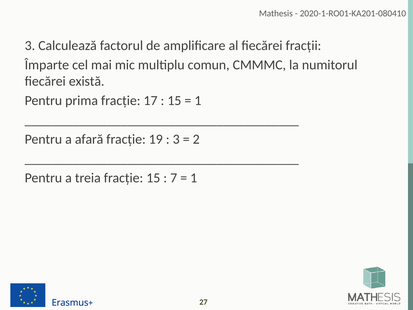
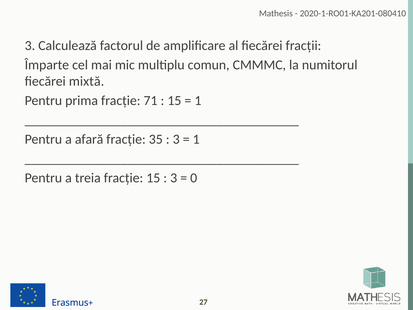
există: există -> mixtă
17: 17 -> 71
19: 19 -> 35
2 at (196, 139): 2 -> 1
7 at (174, 178): 7 -> 3
1 at (194, 178): 1 -> 0
